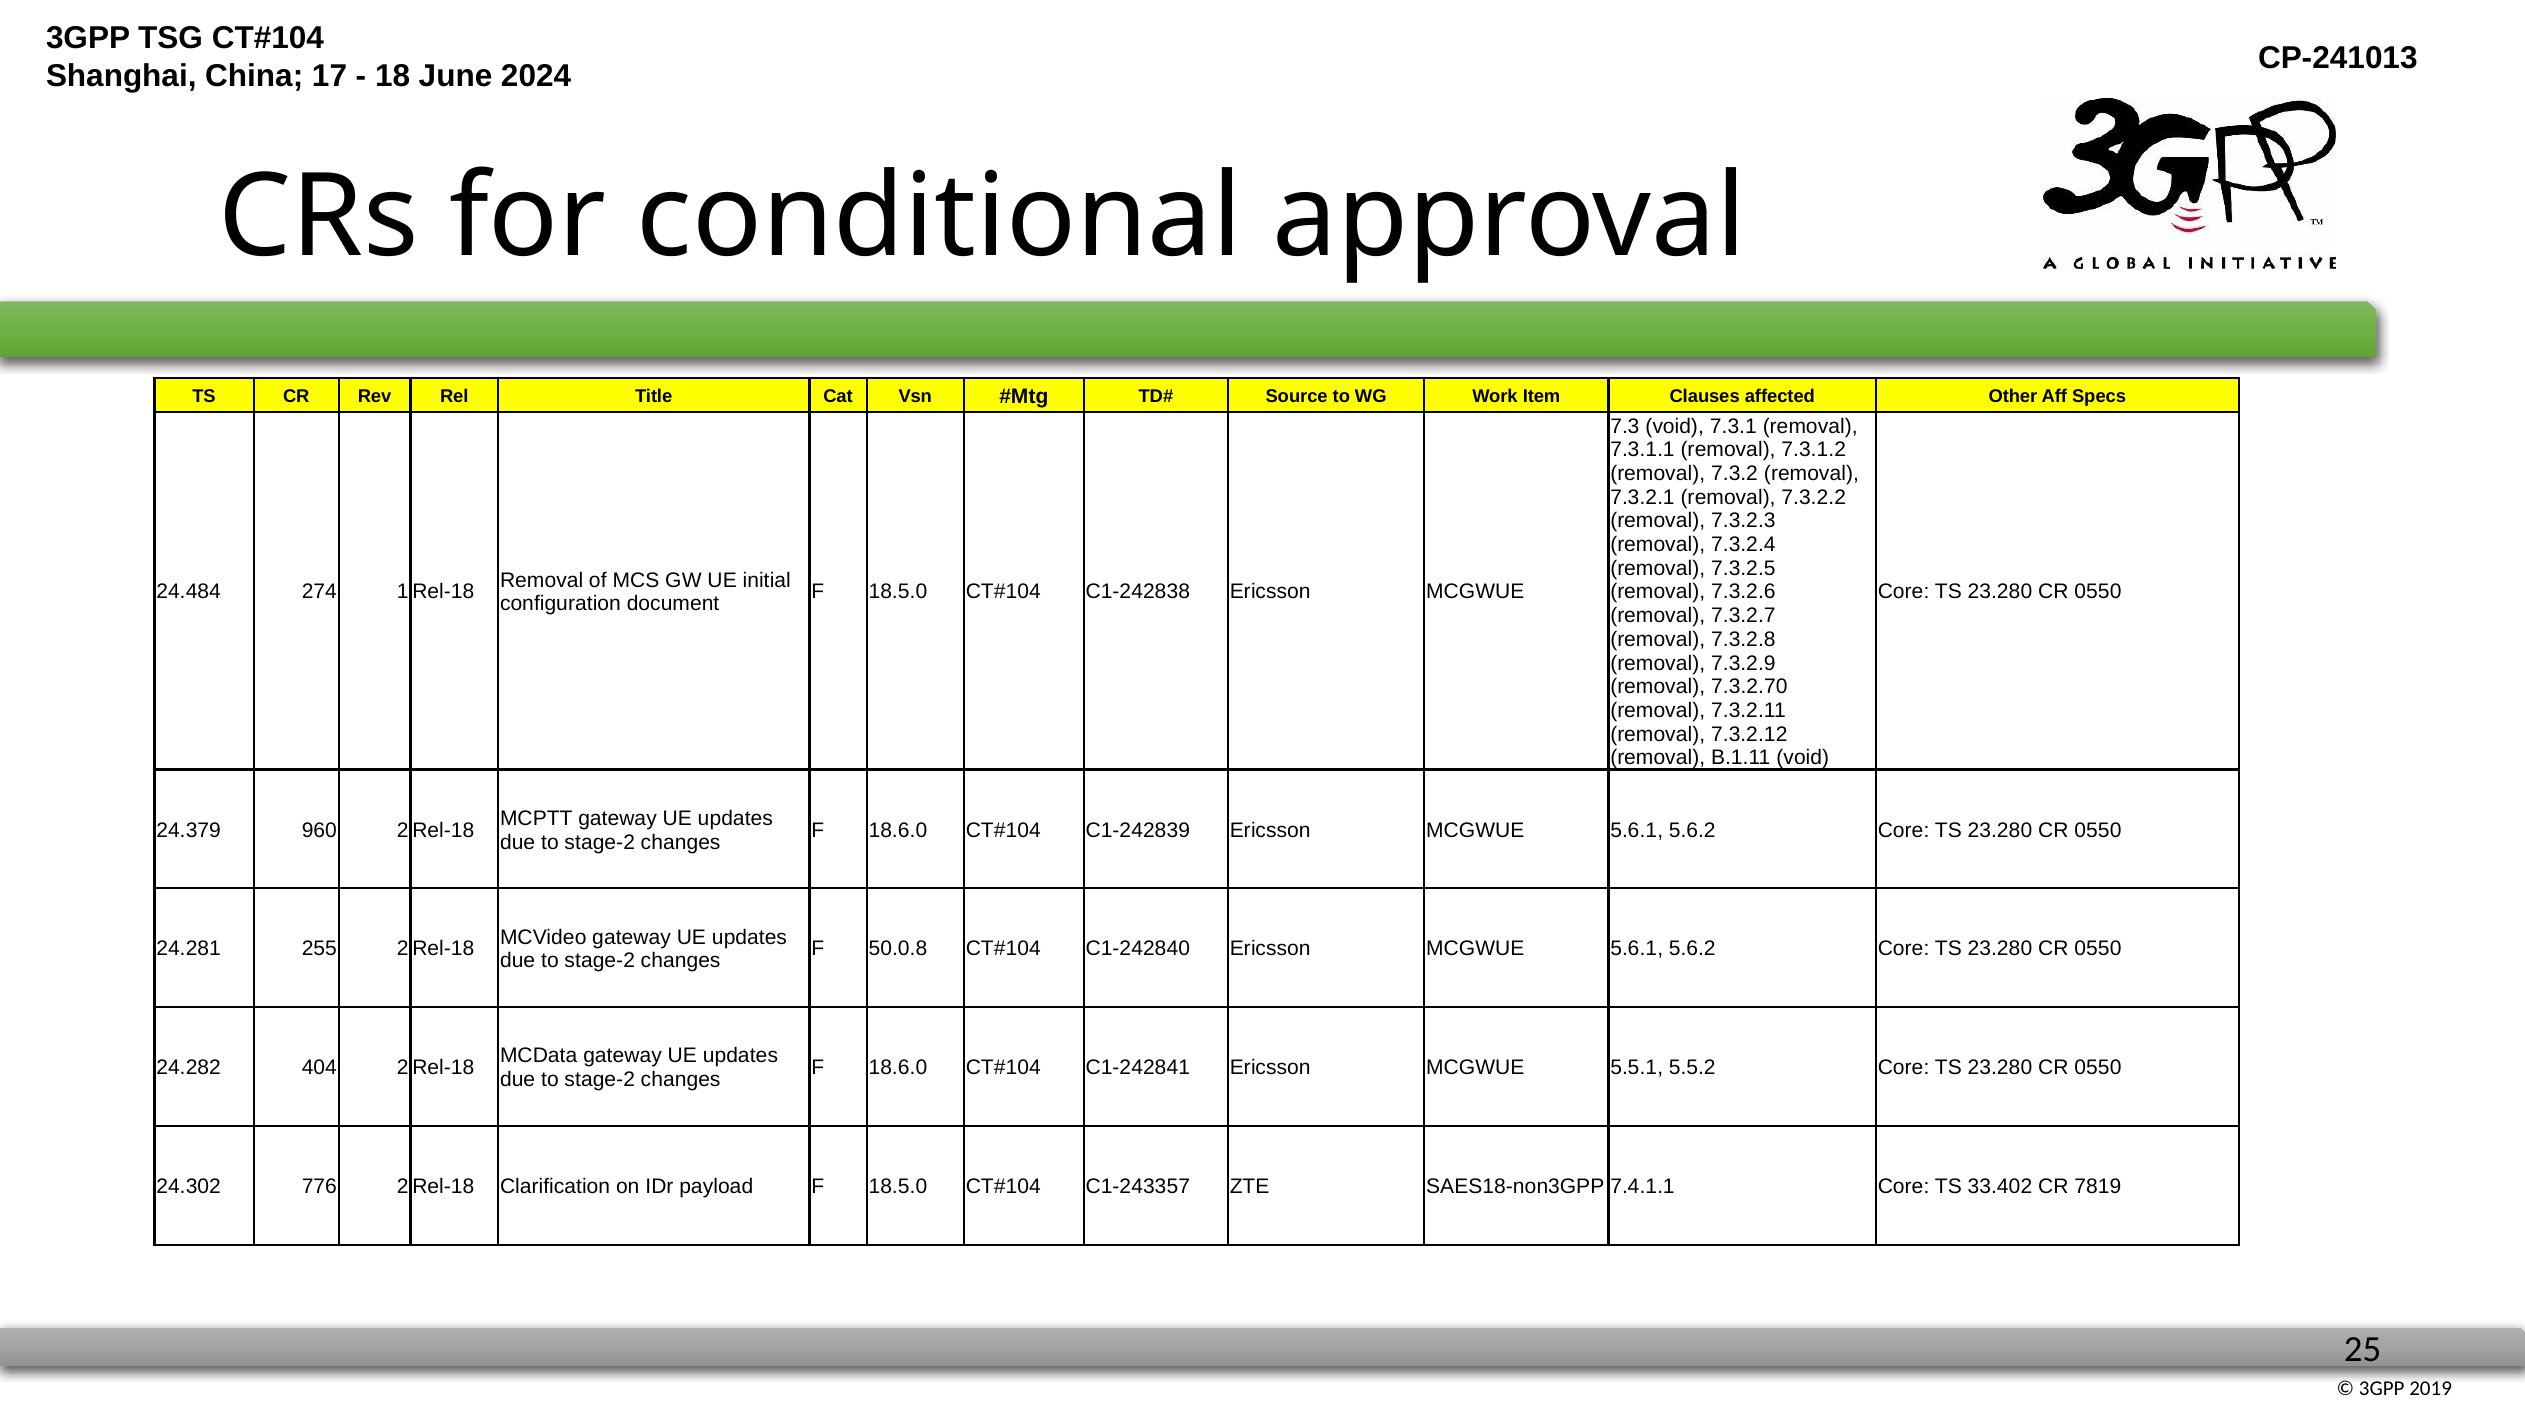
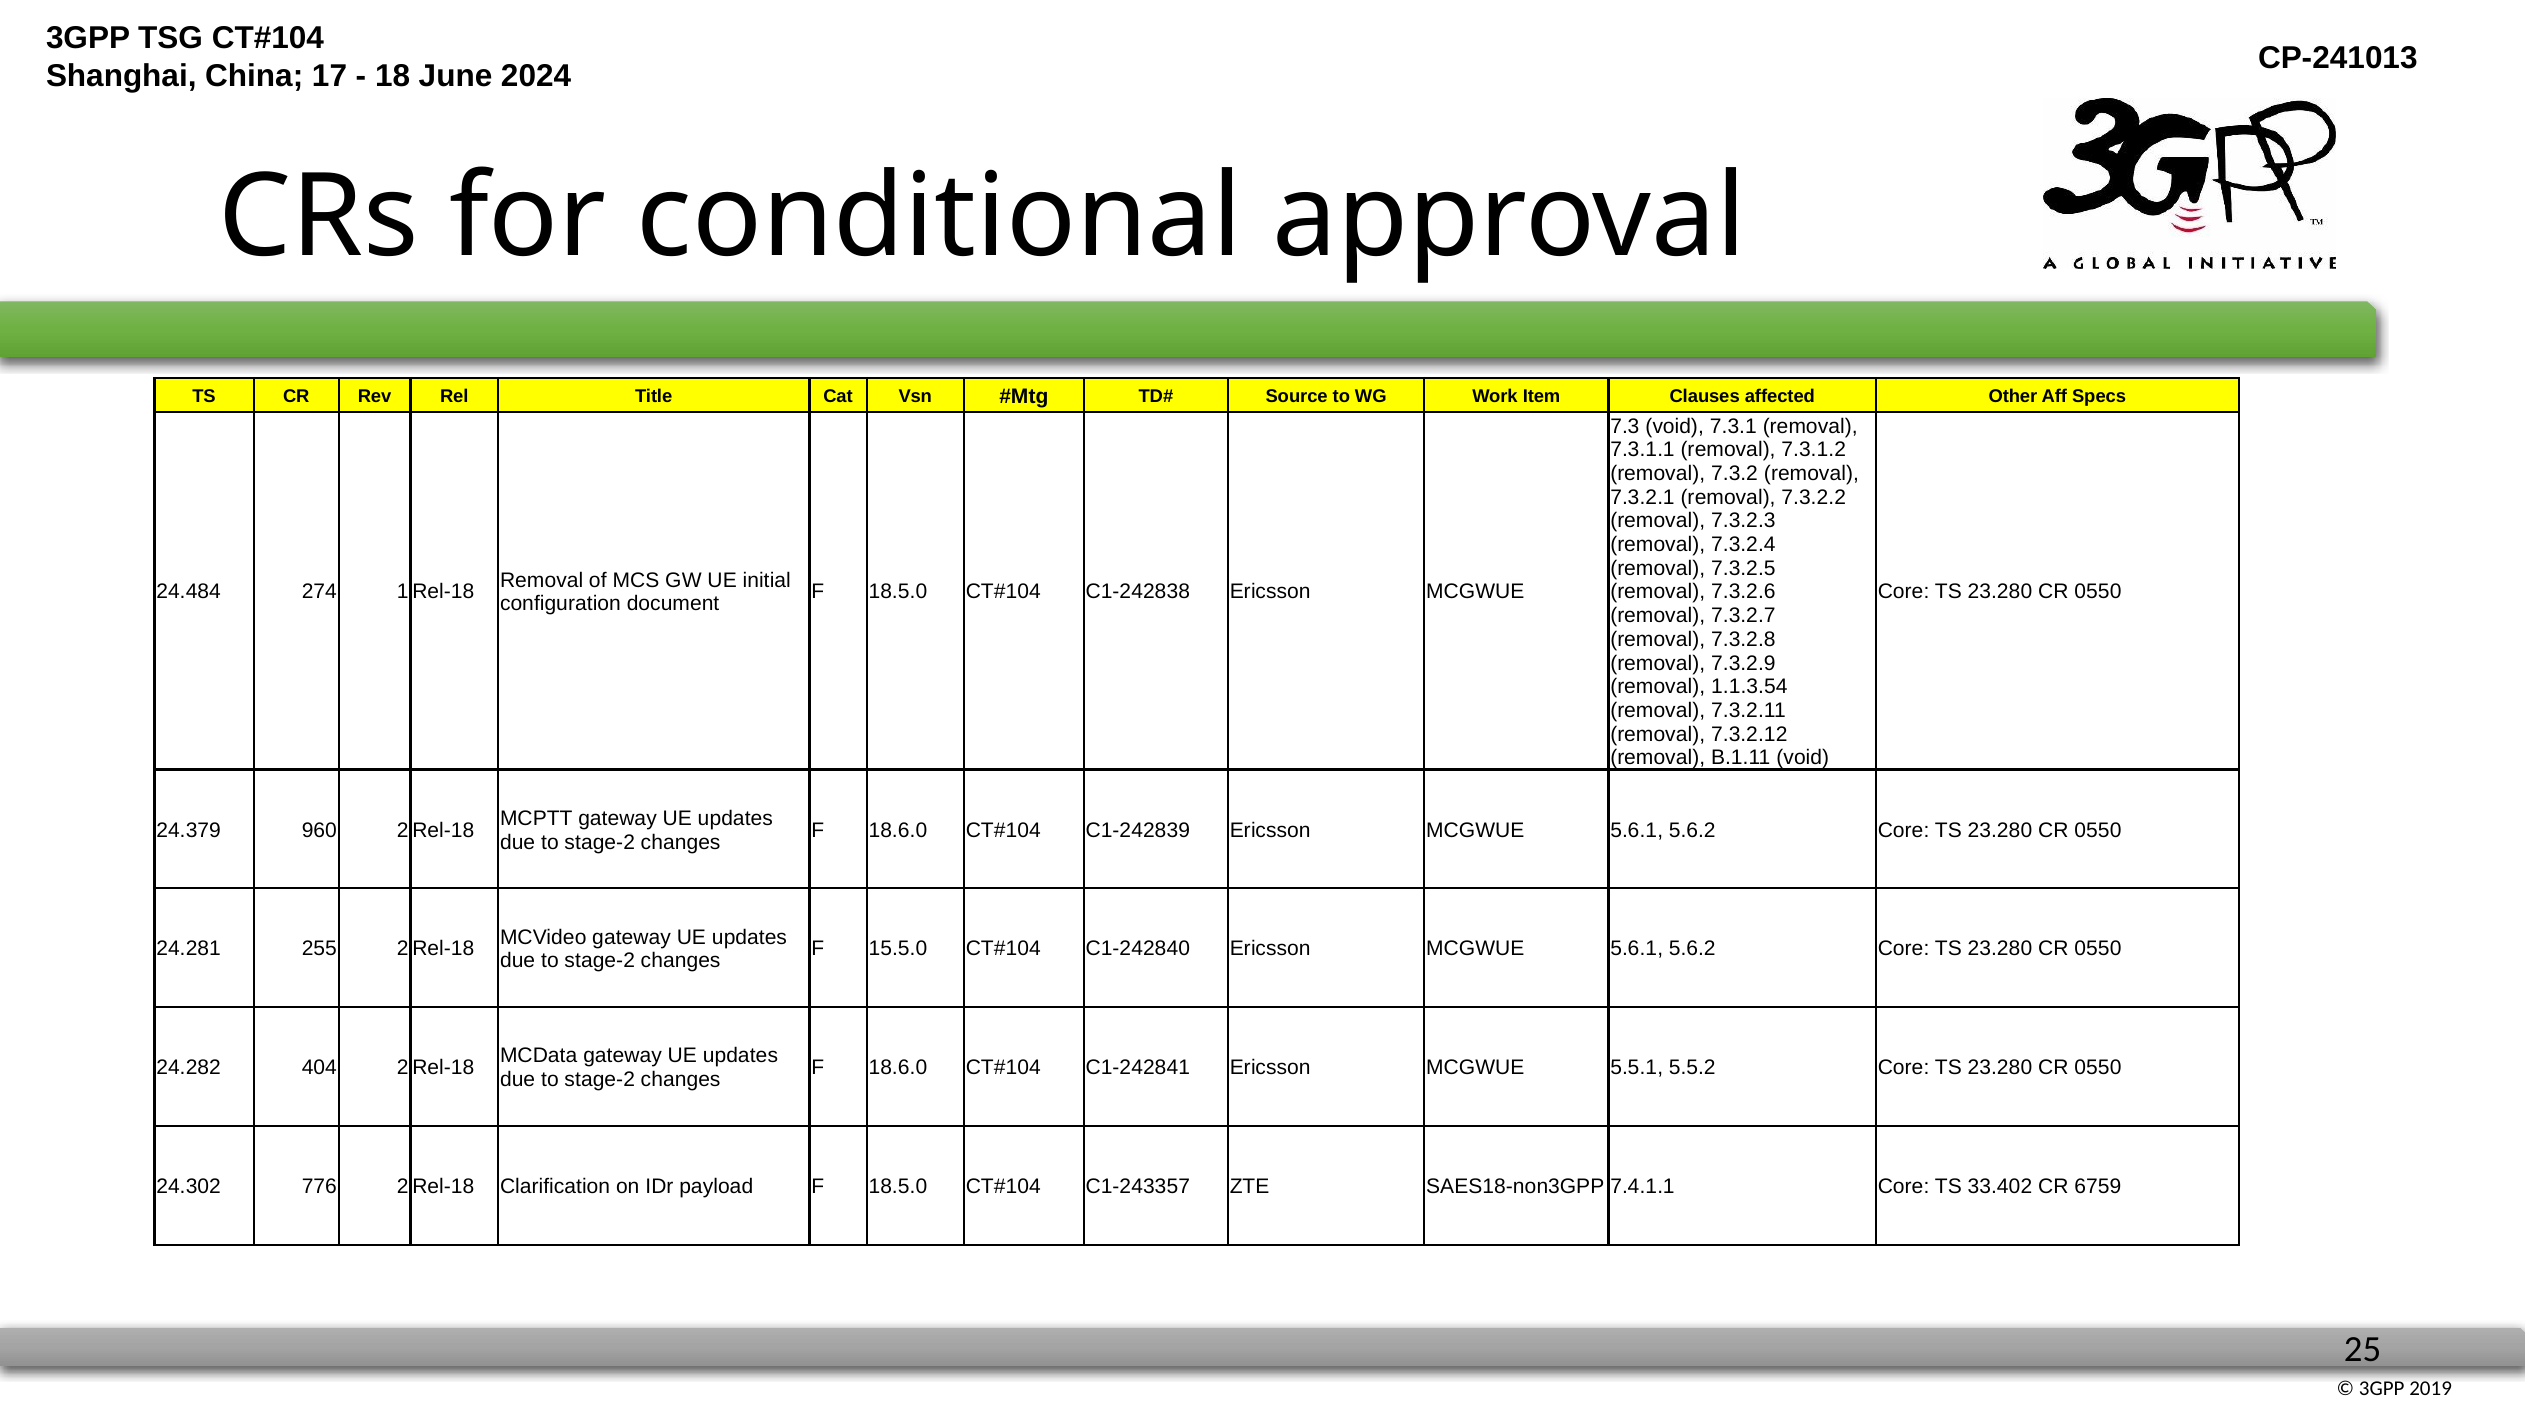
7.3.2.70: 7.3.2.70 -> 1.1.3.54
50.0.8: 50.0.8 -> 15.5.0
7819: 7819 -> 6759
